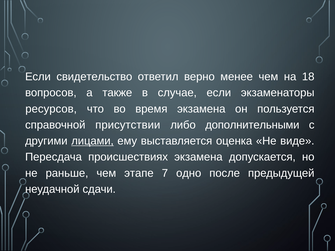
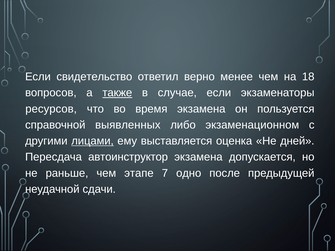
также underline: none -> present
присутствии: присутствии -> выявленных
дополнительными: дополнительными -> экзаменационном
виде: виде -> дней
происшествиях: происшествиях -> автоинструктор
